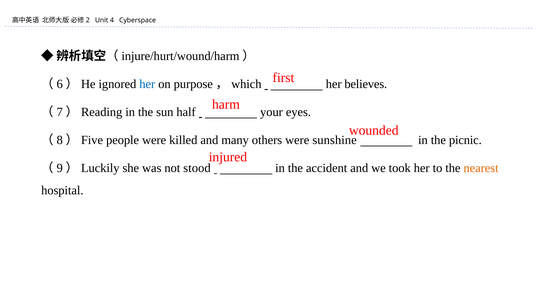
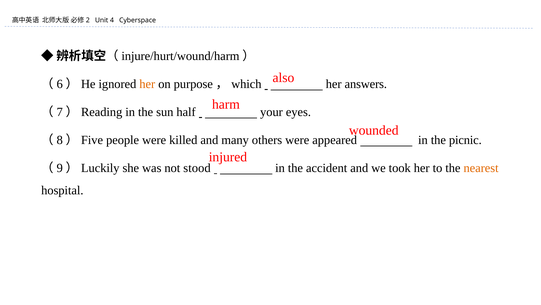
first: first -> also
her at (147, 84) colour: blue -> orange
believes: believes -> answers
sunshine: sunshine -> appeared
